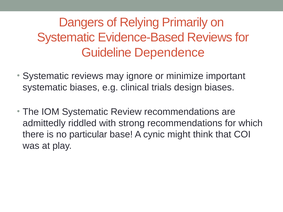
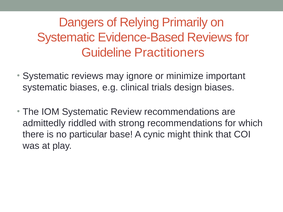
Dependence: Dependence -> Practitioners
